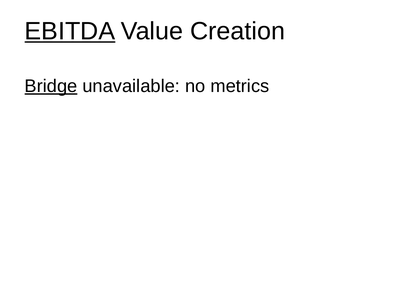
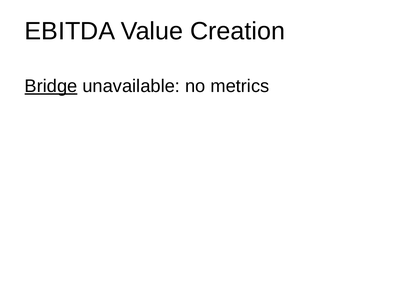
EBITDA underline: present -> none
